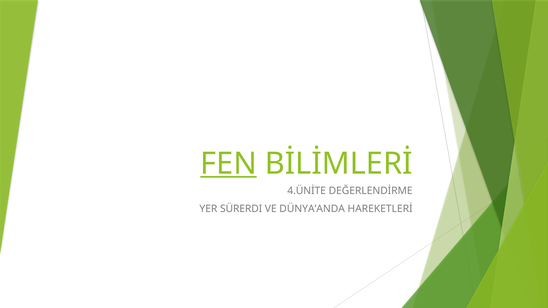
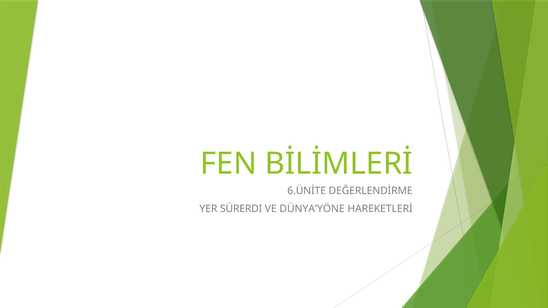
FEN underline: present -> none
4.ÜNİTE: 4.ÜNİTE -> 6.ÜNİTE
DÜNYA’ANDA: DÜNYA’ANDA -> DÜNYA’YÖNE
